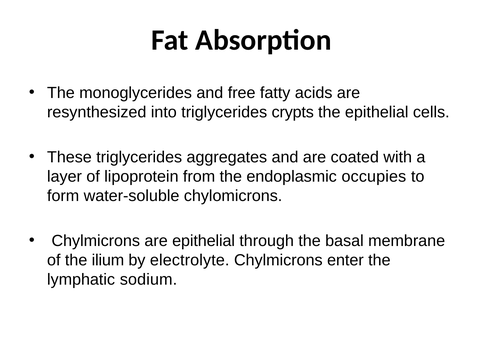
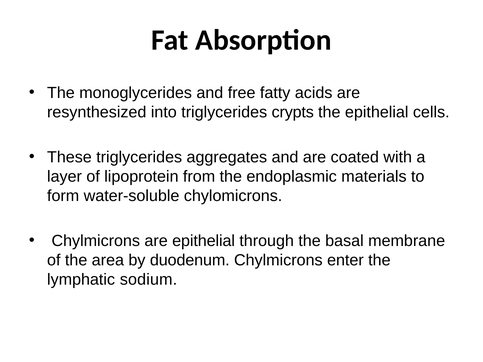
occupies: occupies -> materials
ilium: ilium -> area
electrolyte: electrolyte -> duodenum
